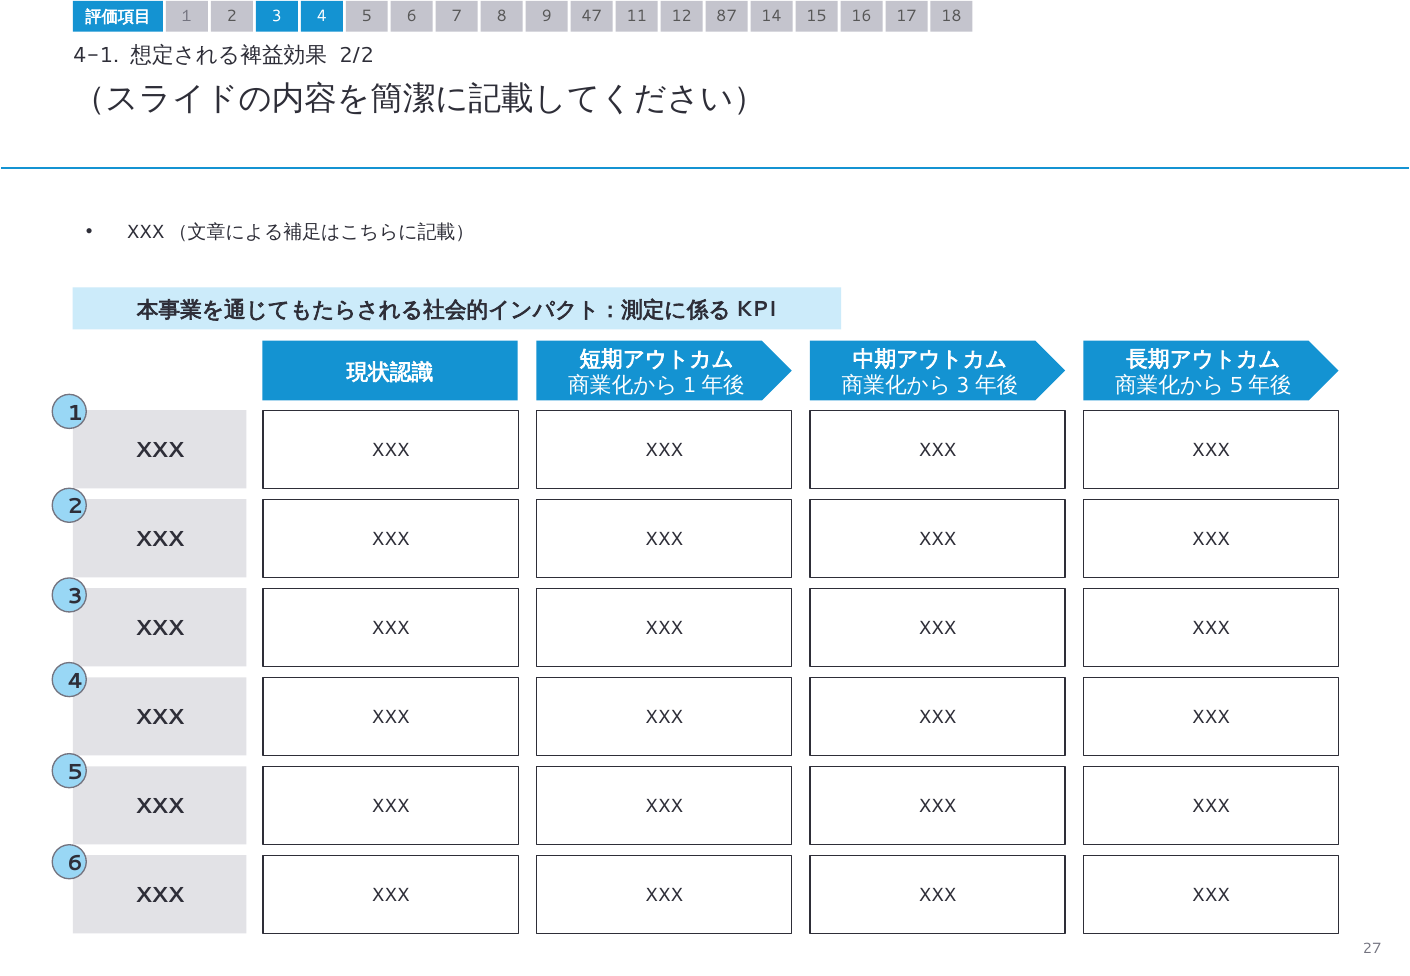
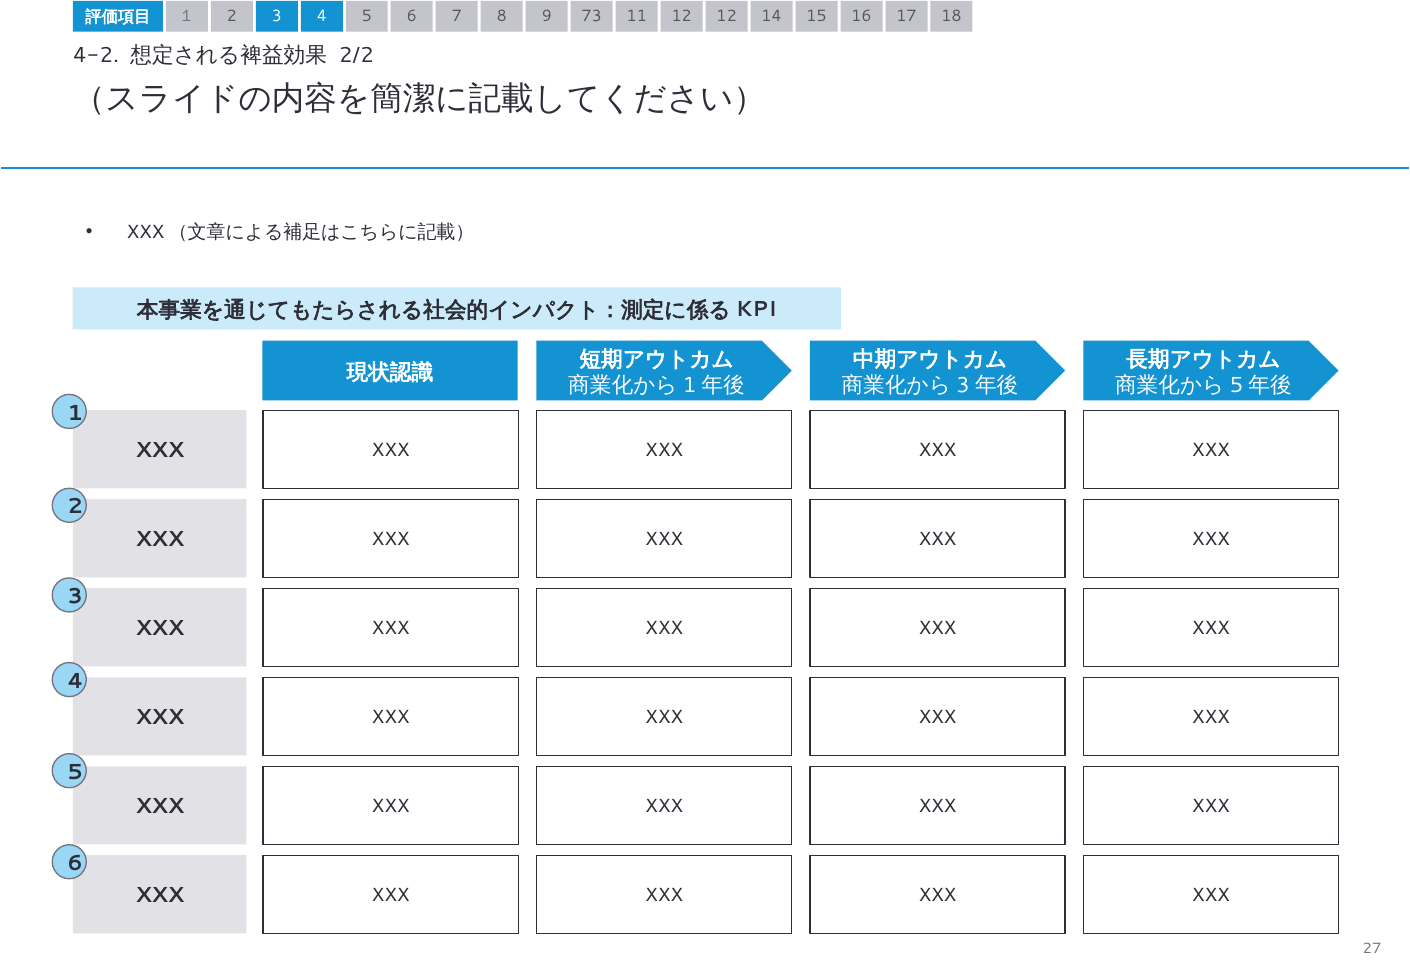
47: 47 -> 73
12 87: 87 -> 12
4-1: 4-1 -> 4-2
